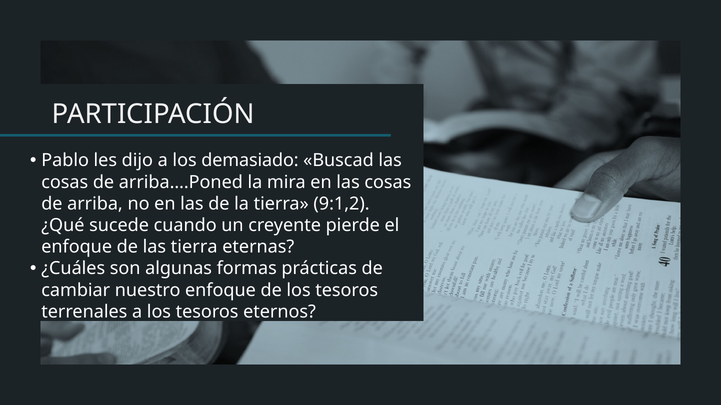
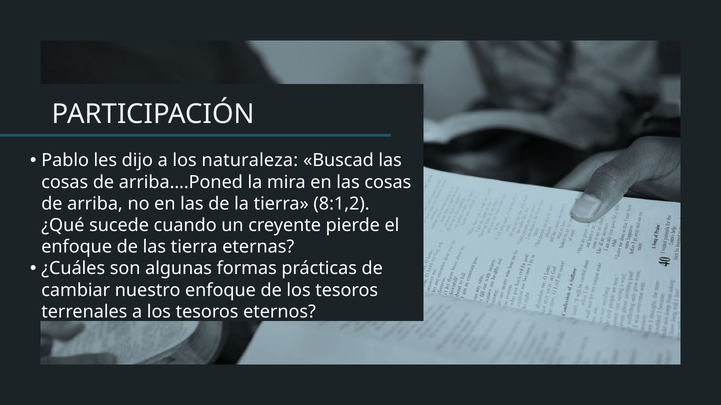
demasiado: demasiado -> naturaleza
9:1,2: 9:1,2 -> 8:1,2
